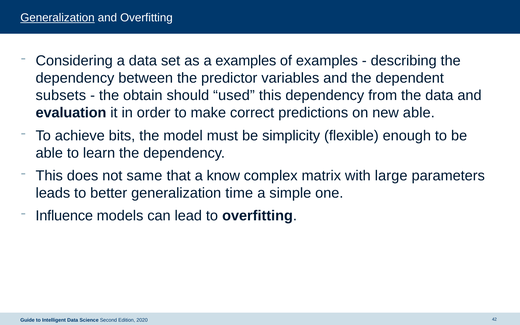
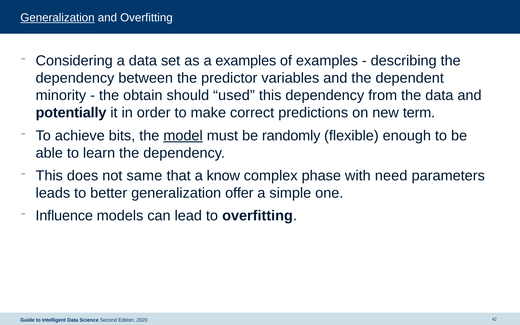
subsets: subsets -> minority
evaluation: evaluation -> potentially
new able: able -> term
model underline: none -> present
simplicity: simplicity -> randomly
matrix: matrix -> phase
large: large -> need
time: time -> offer
